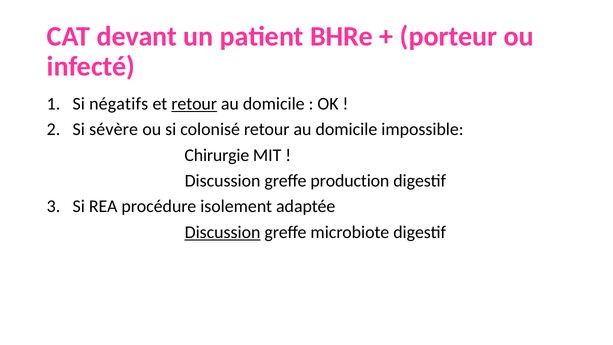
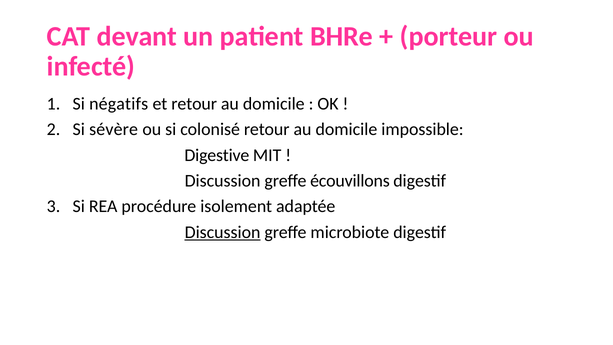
retour at (194, 104) underline: present -> none
Chirurgie: Chirurgie -> Digestive
production: production -> écouvillons
